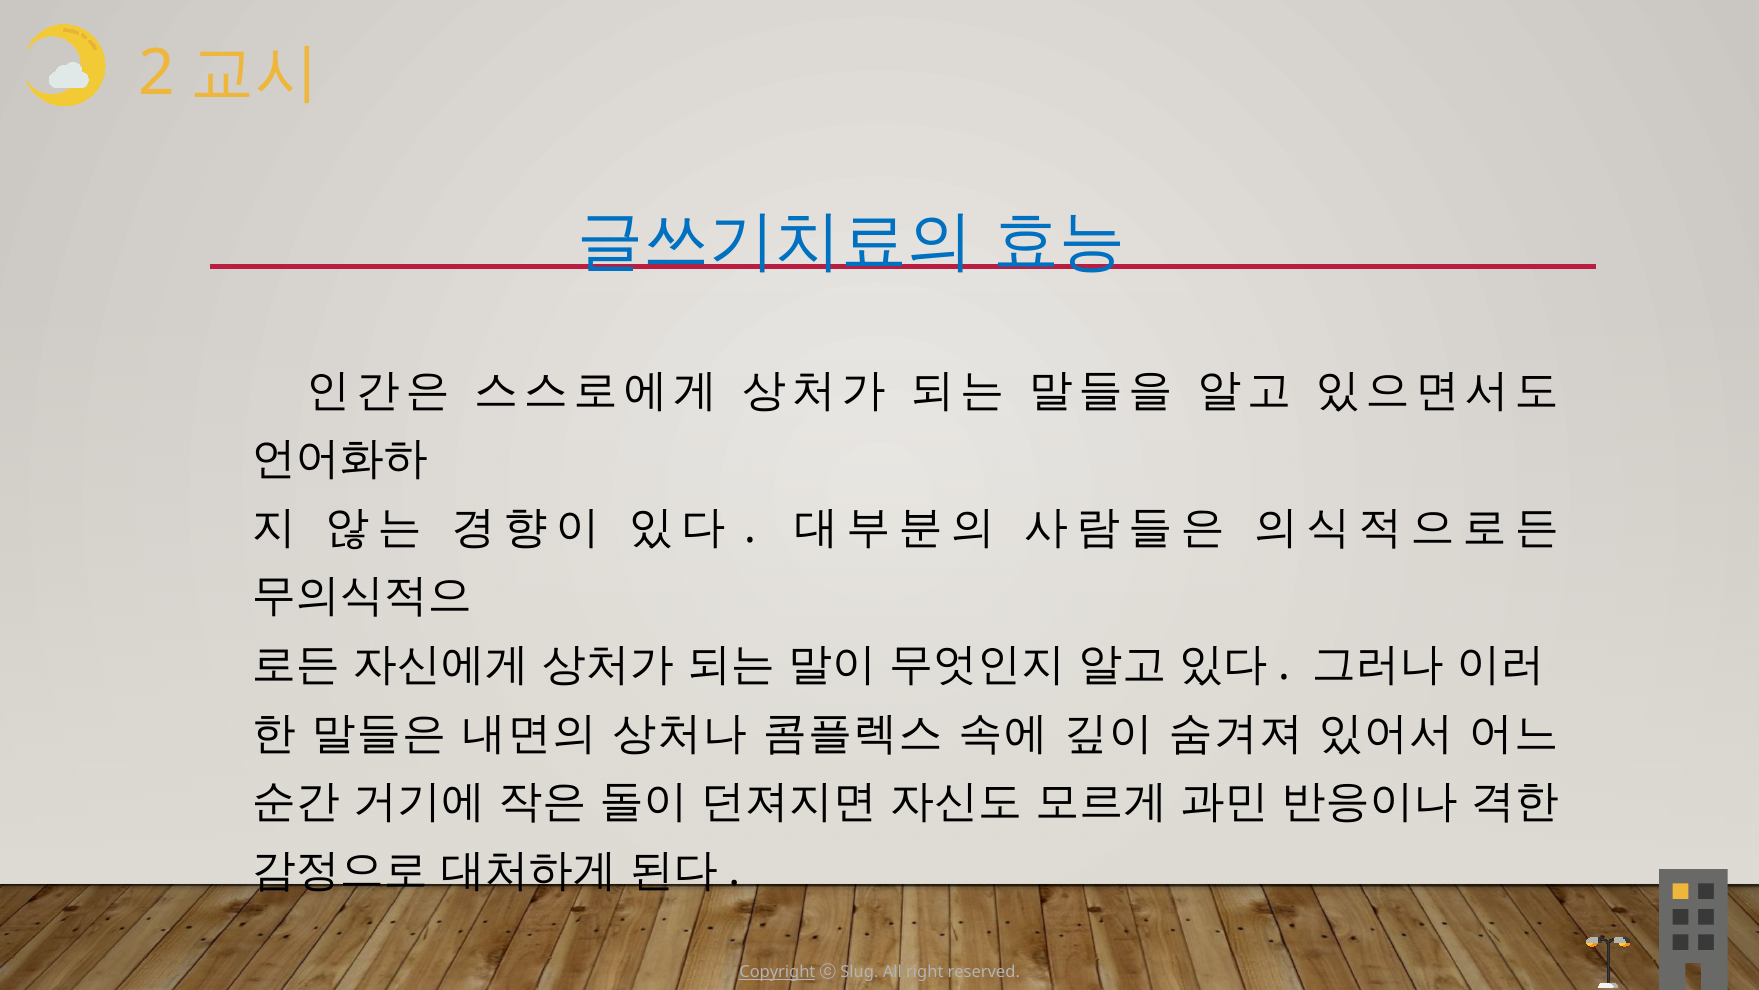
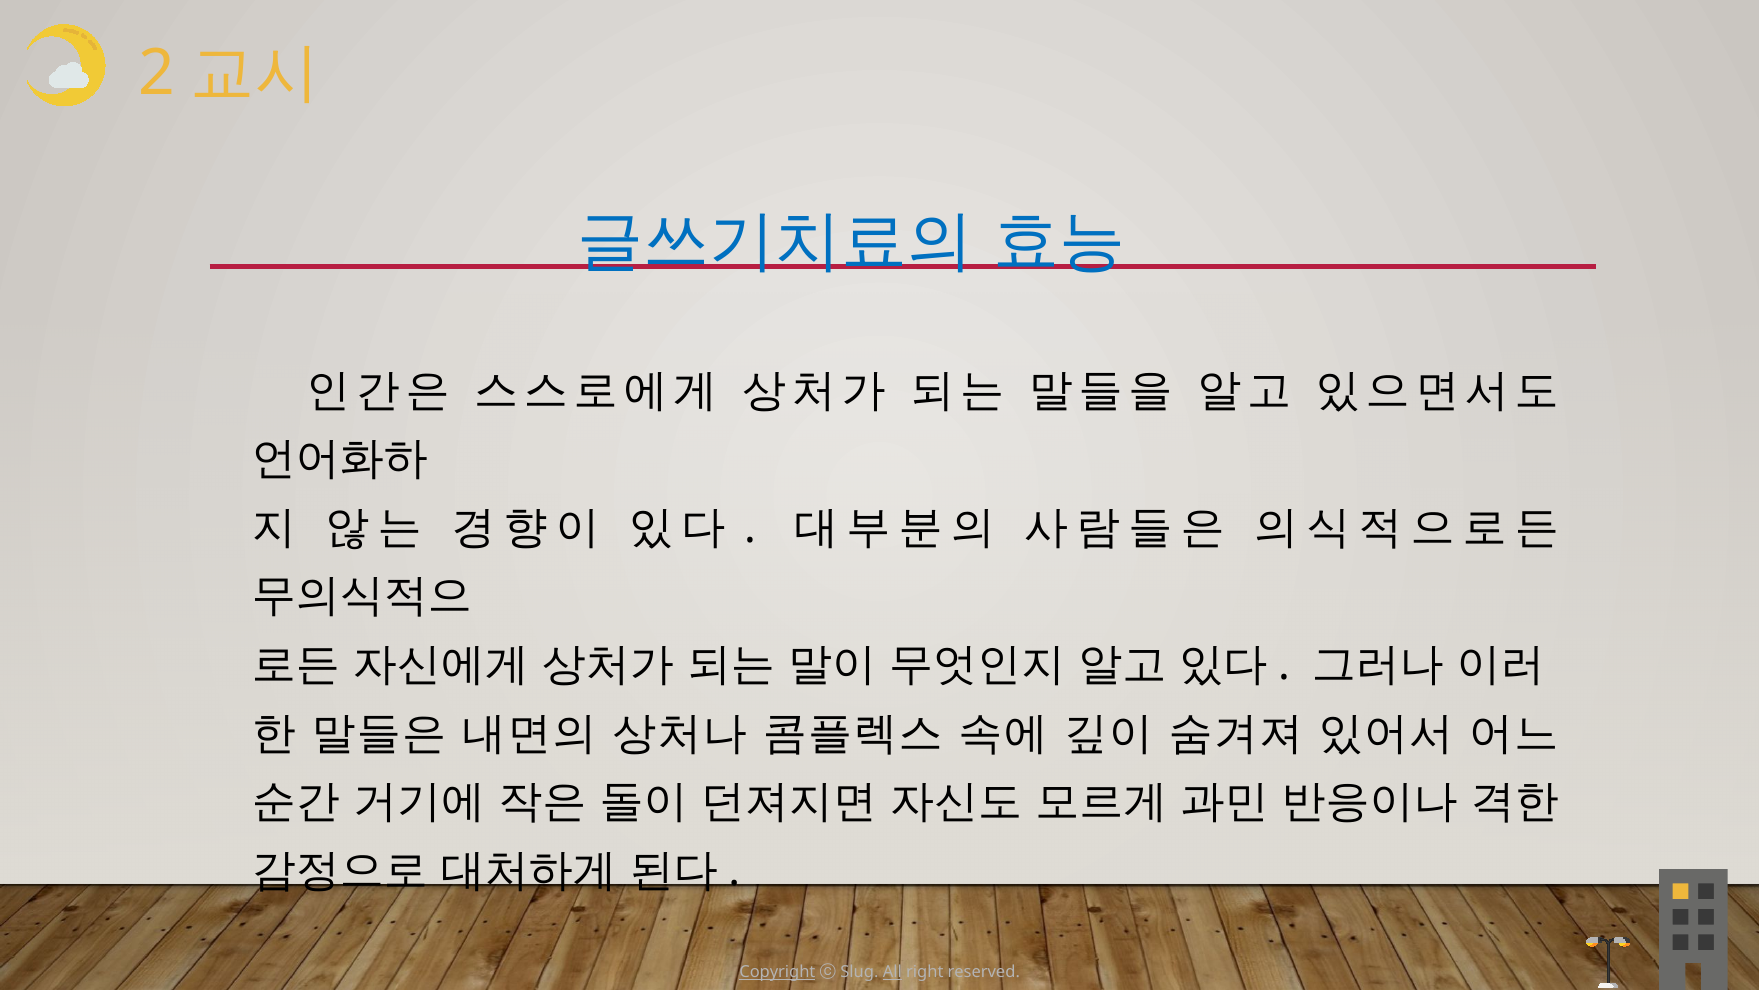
All underline: none -> present
